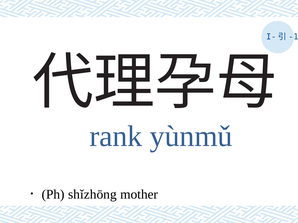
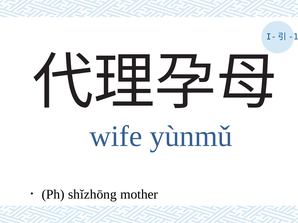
rank: rank -> wife
